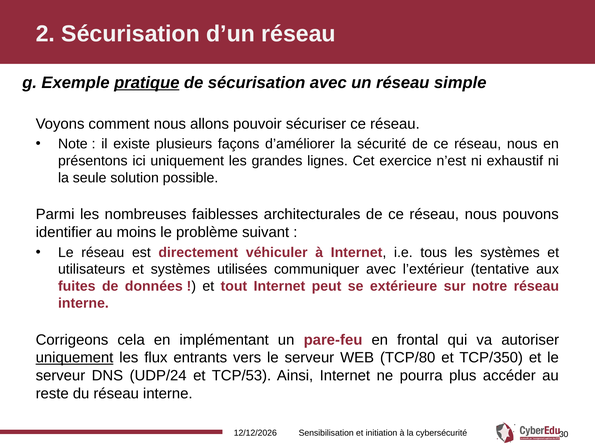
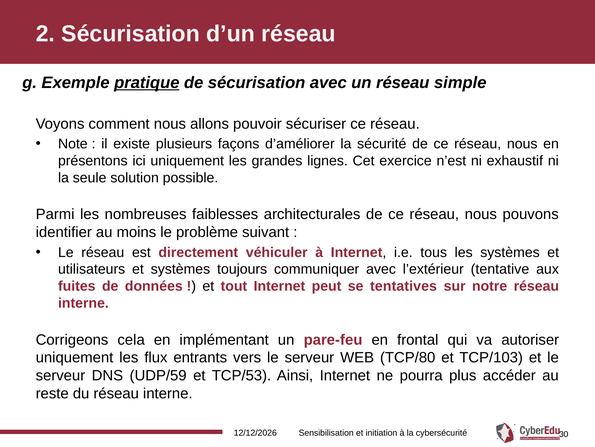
utilisées: utilisées -> toujours
extérieure: extérieure -> tentatives
uniquement at (75, 357) underline: present -> none
TCP/350: TCP/350 -> TCP/103
UDP/24: UDP/24 -> UDP/59
